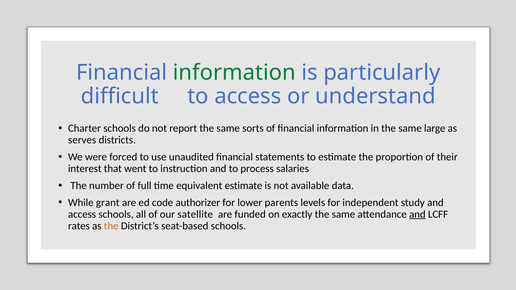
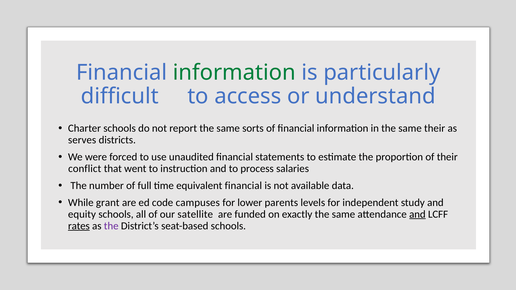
same large: large -> their
interest: interest -> conflict
equivalent estimate: estimate -> financial
authorizer: authorizer -> campuses
access at (82, 214): access -> equity
rates underline: none -> present
the at (111, 226) colour: orange -> purple
